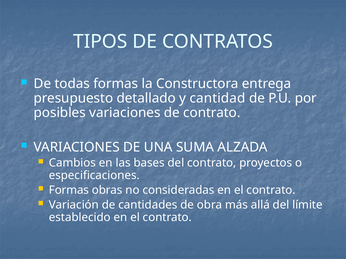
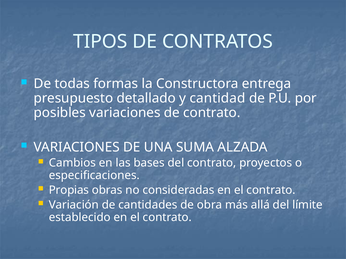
Formas at (69, 190): Formas -> Propias
